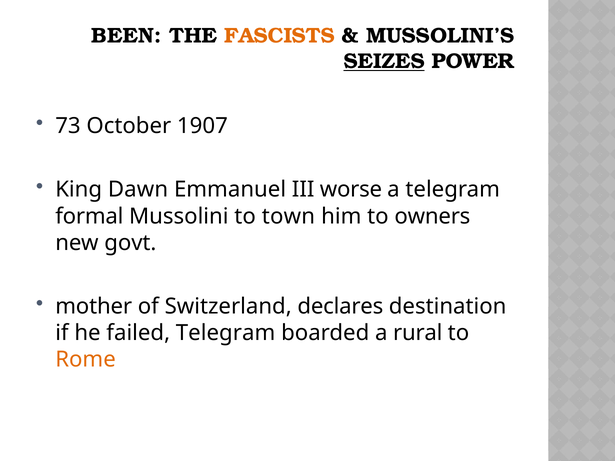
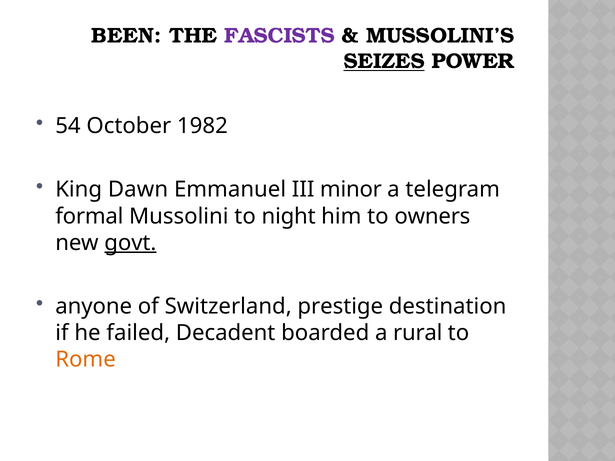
FASCISTS colour: orange -> purple
73: 73 -> 54
1907: 1907 -> 1982
worse: worse -> minor
town: town -> night
govt underline: none -> present
mother: mother -> anyone
declares: declares -> prestige
failed Telegram: Telegram -> Decadent
